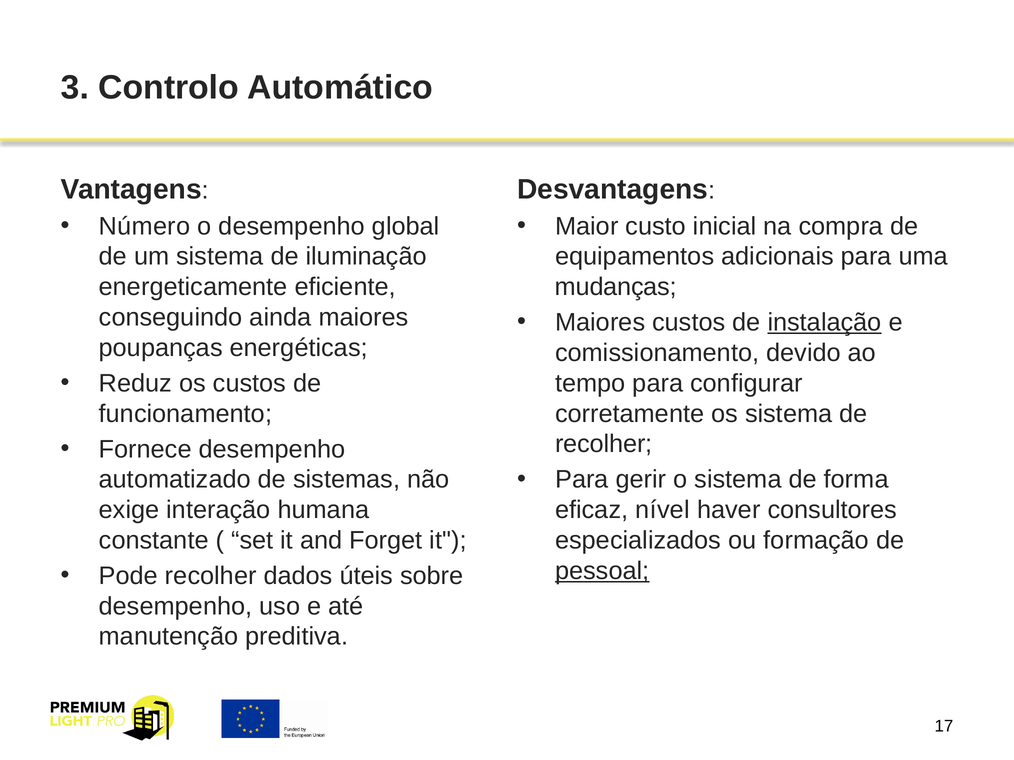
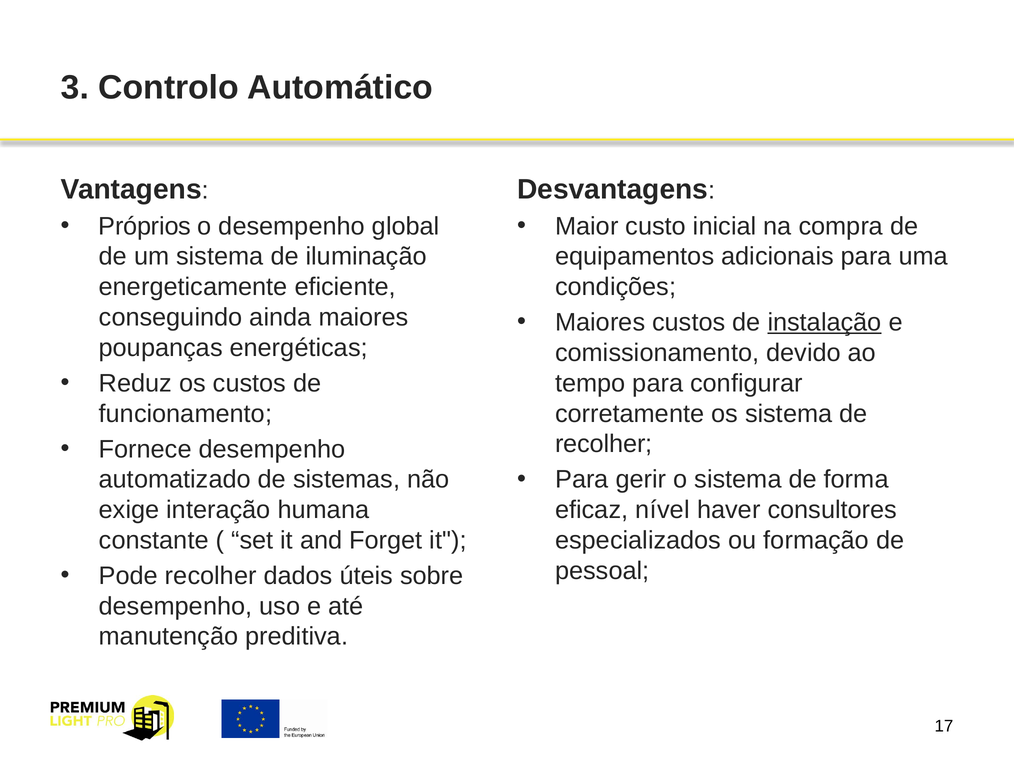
Número: Número -> Próprios
mudanças: mudanças -> condições
pessoal underline: present -> none
